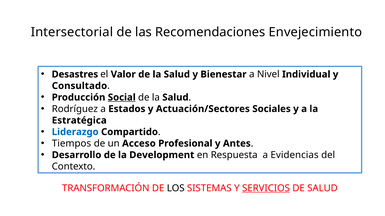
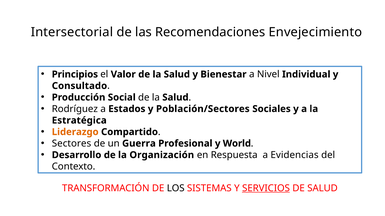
Desastres: Desastres -> Principios
Social underline: present -> none
Actuación/Sectores: Actuación/Sectores -> Población/Sectores
Liderazgo colour: blue -> orange
Tiempos: Tiempos -> Sectores
Acceso: Acceso -> Guerra
Antes: Antes -> World
Development: Development -> Organización
